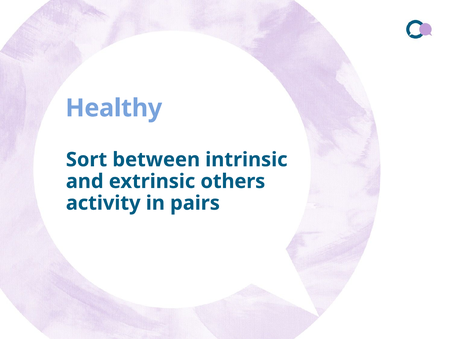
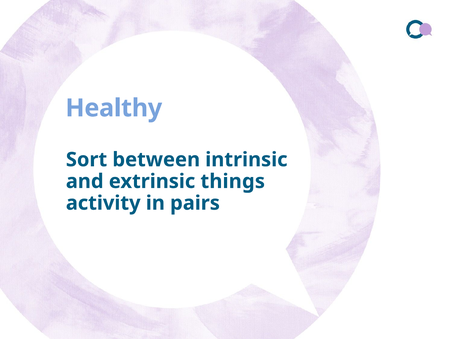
others: others -> things
